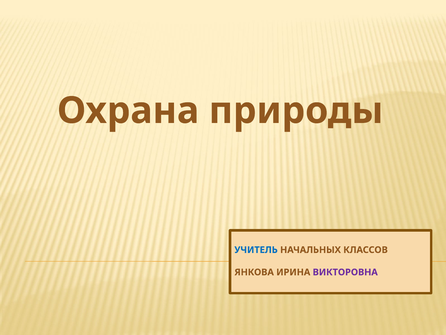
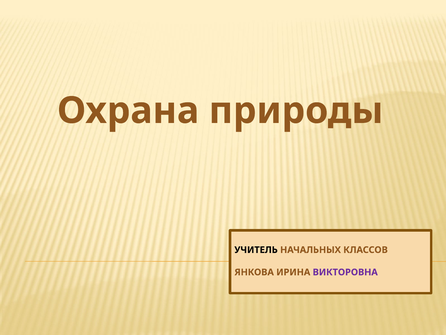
УЧИТЕЛЬ colour: blue -> black
